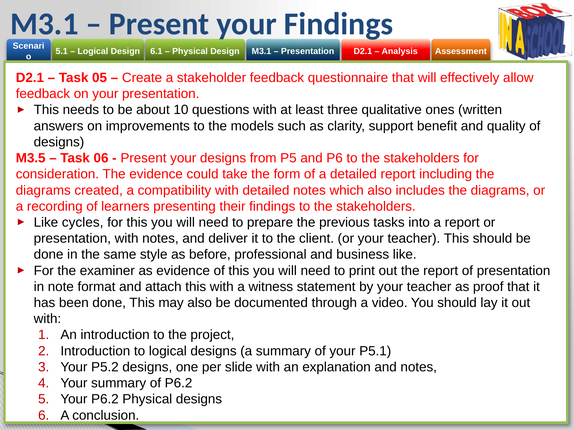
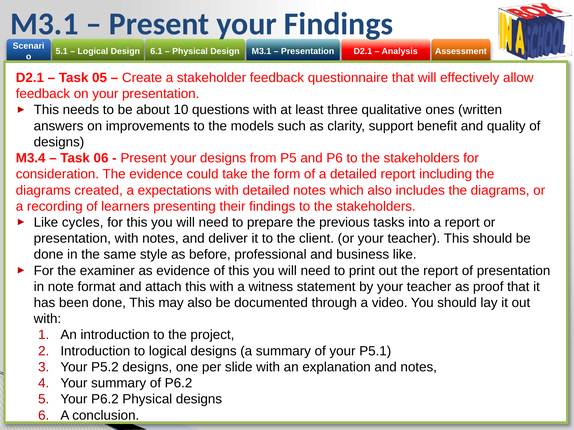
M3.5: M3.5 -> M3.4
compatibility: compatibility -> expectations
